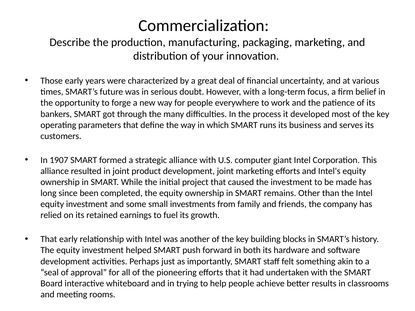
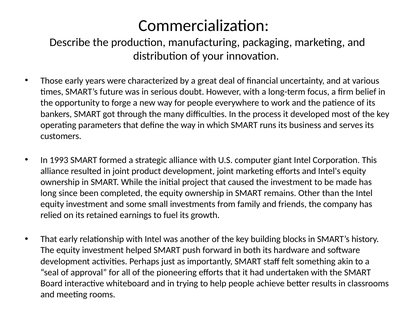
1907: 1907 -> 1993
